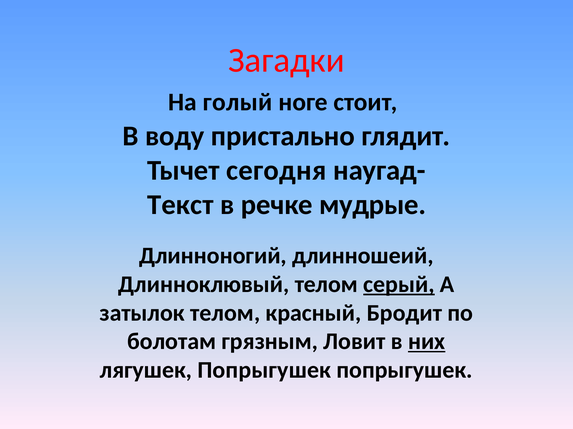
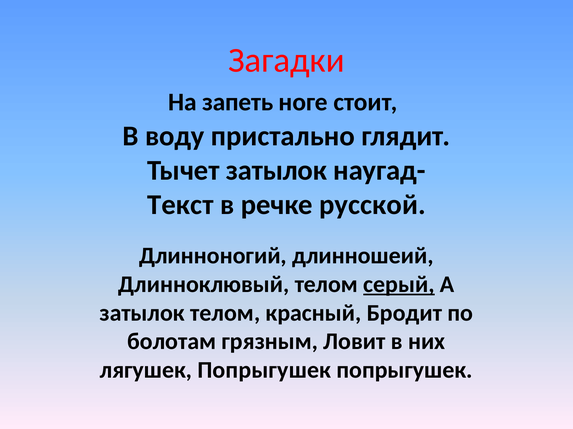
голый: голый -> запеть
Тычет сегодня: сегодня -> затылок
мудрые: мудрые -> русской
них underline: present -> none
